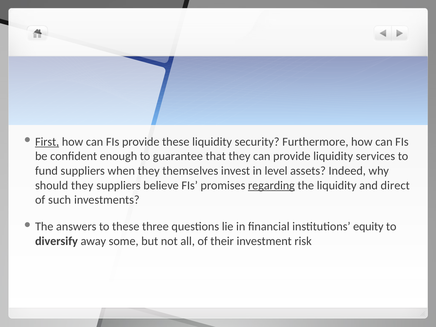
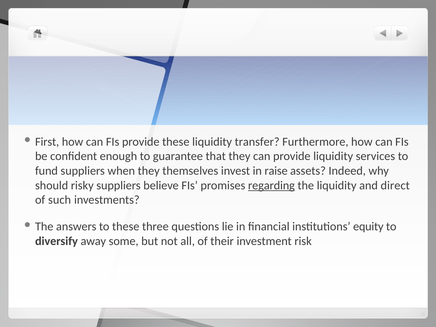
First underline: present -> none
security: security -> transfer
level: level -> raise
should they: they -> risky
